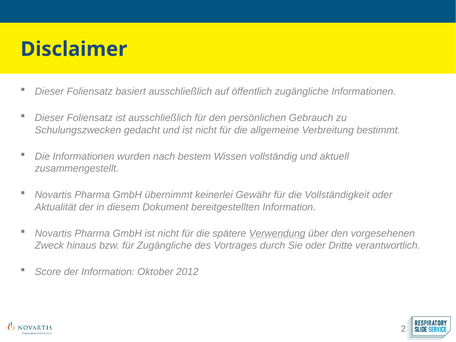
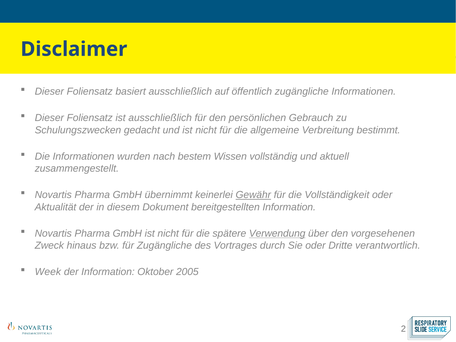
Gewähr underline: none -> present
Score: Score -> Week
2012: 2012 -> 2005
